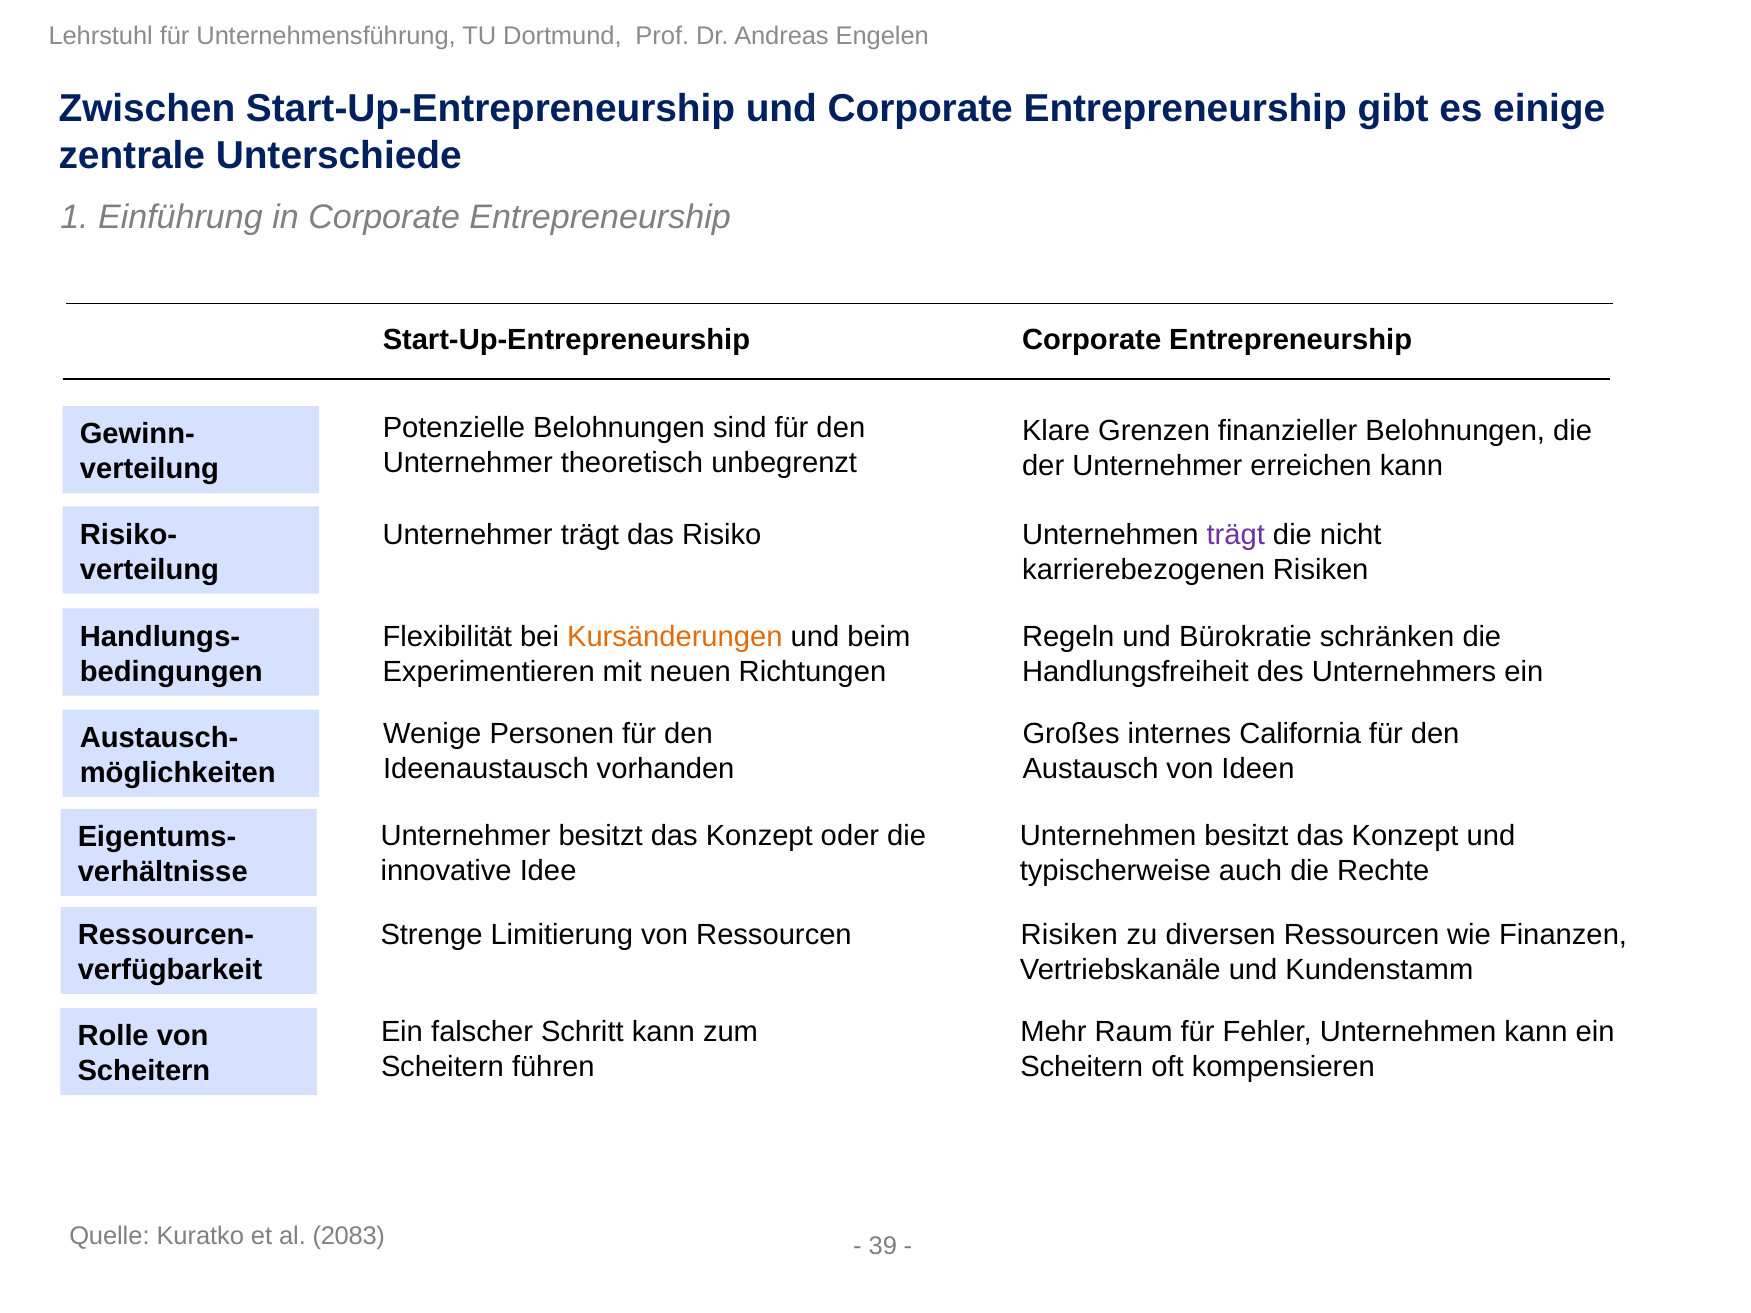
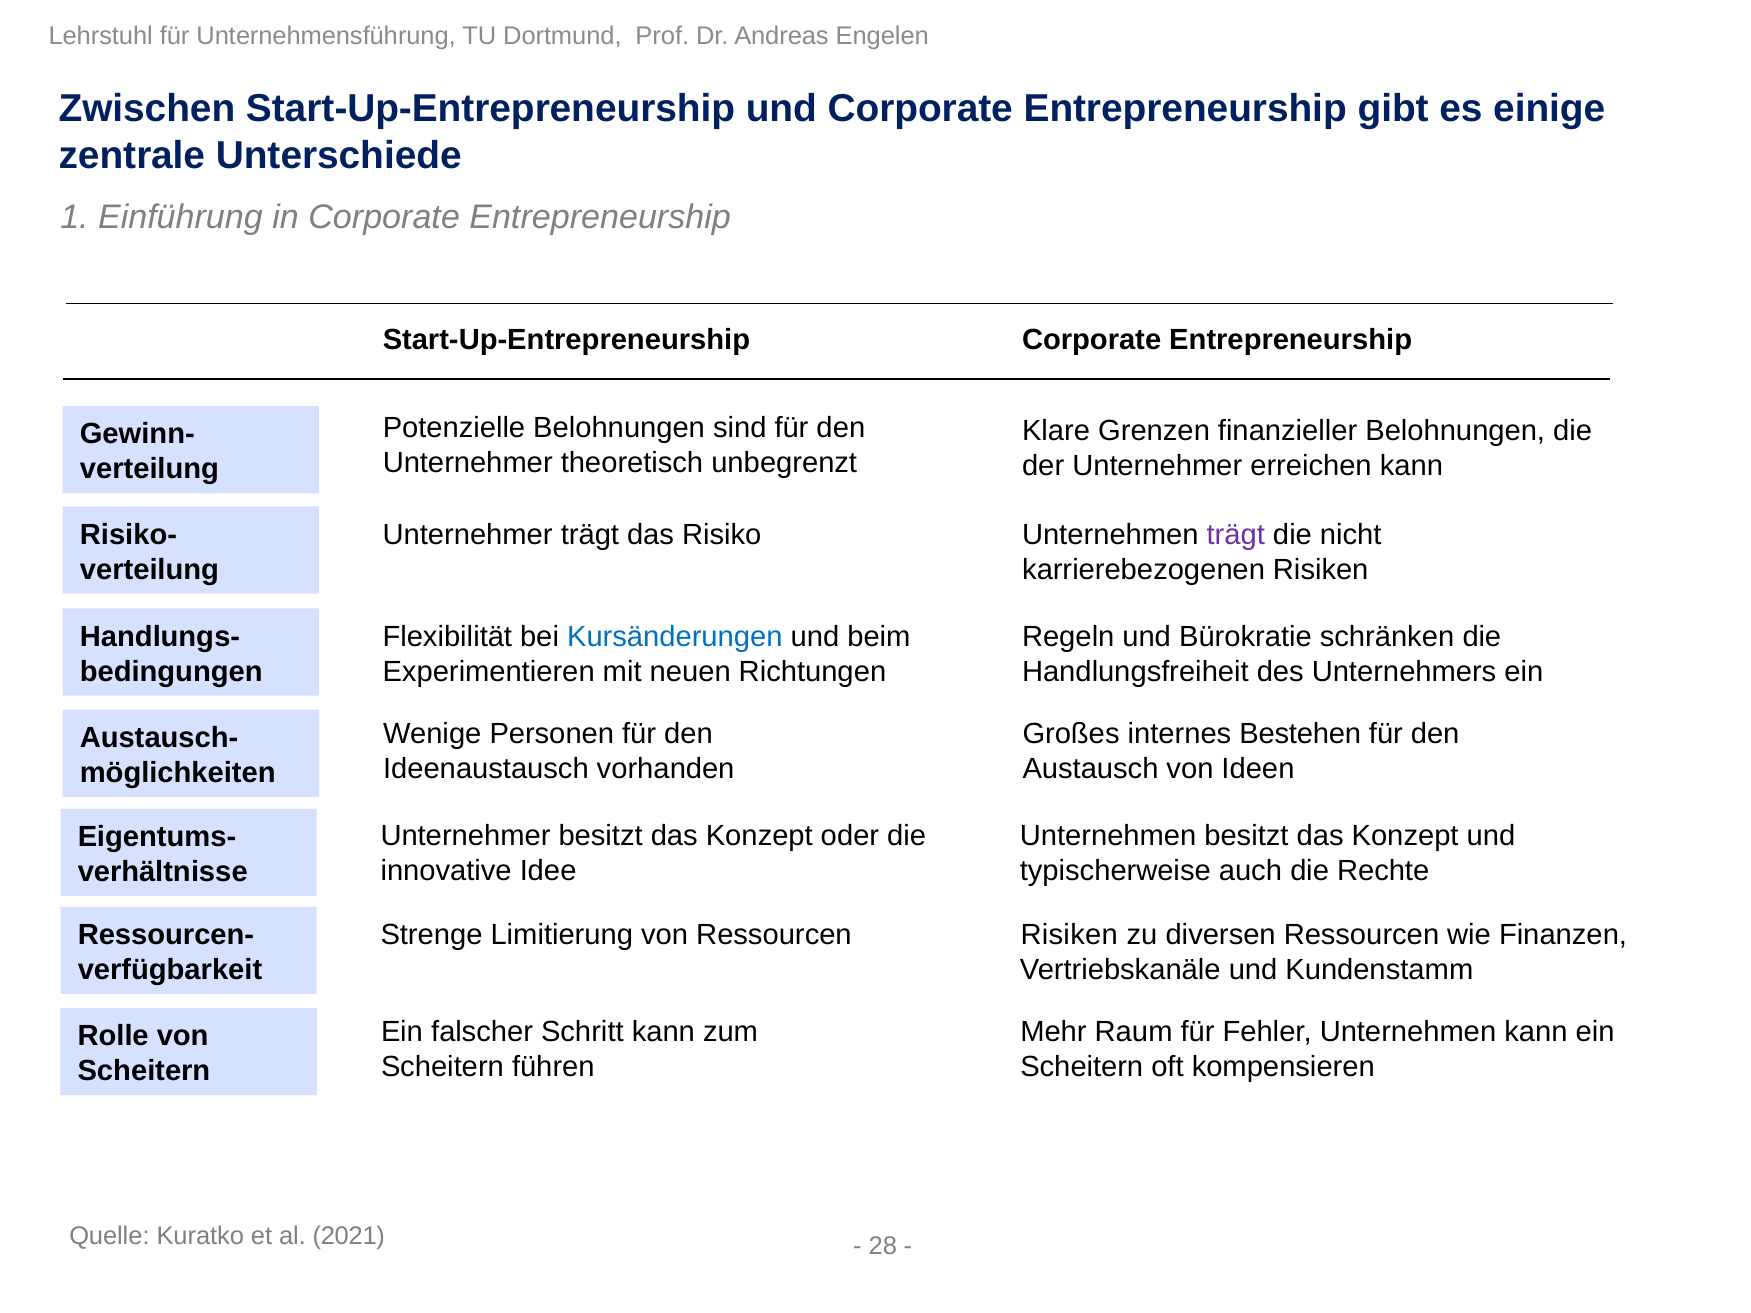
Kursänderungen colour: orange -> blue
California: California -> Bestehen
2083: 2083 -> 2021
39: 39 -> 28
